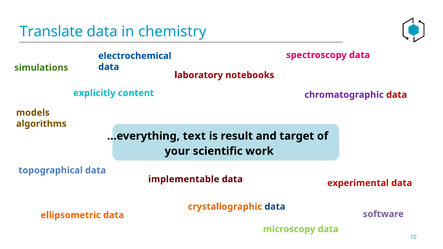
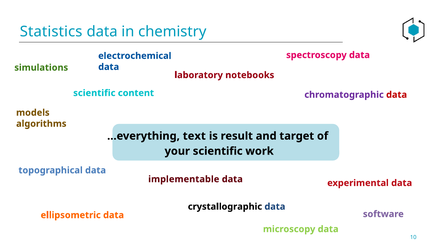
Translate: Translate -> Statistics
explicitly at (94, 93): explicitly -> scientific
crystallographic colour: orange -> black
